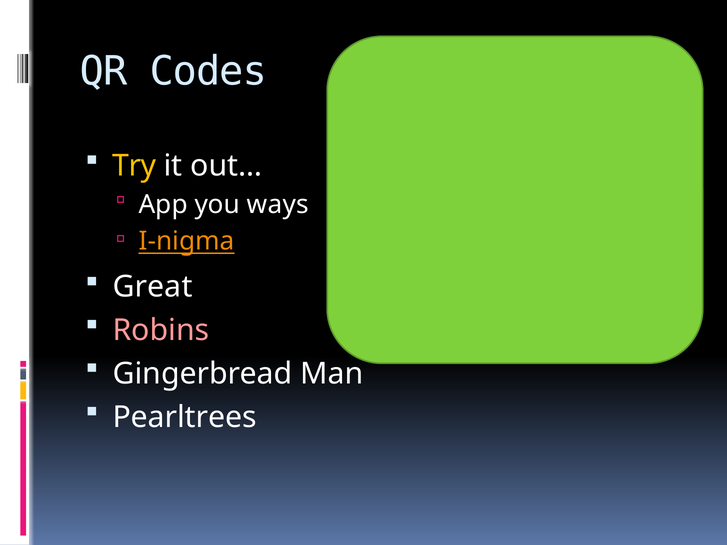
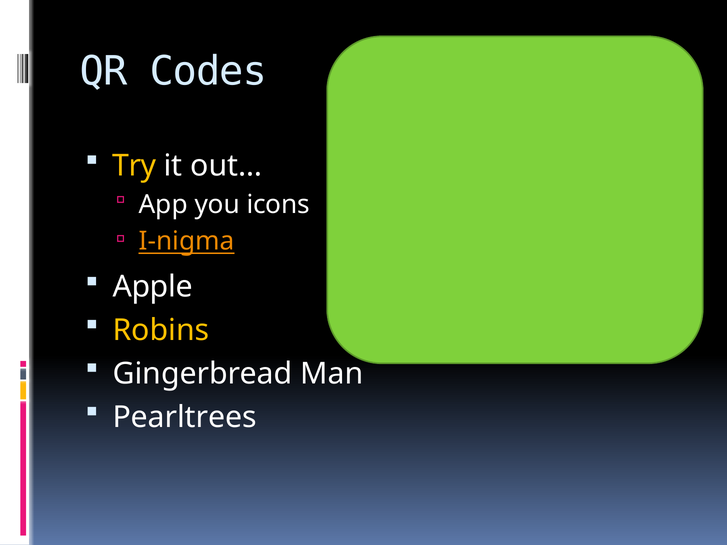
ways: ways -> icons
Great: Great -> Apple
Robins colour: pink -> yellow
